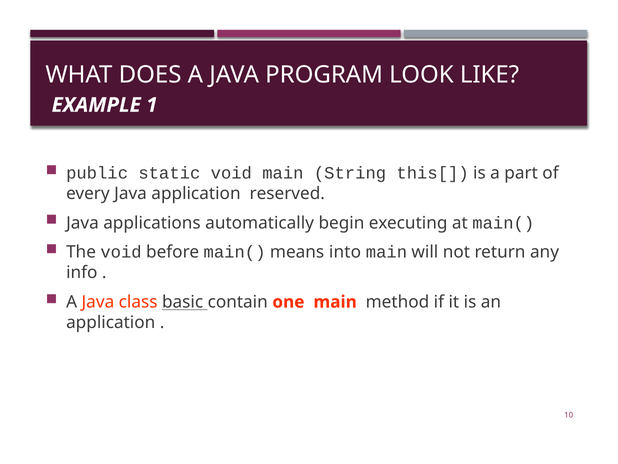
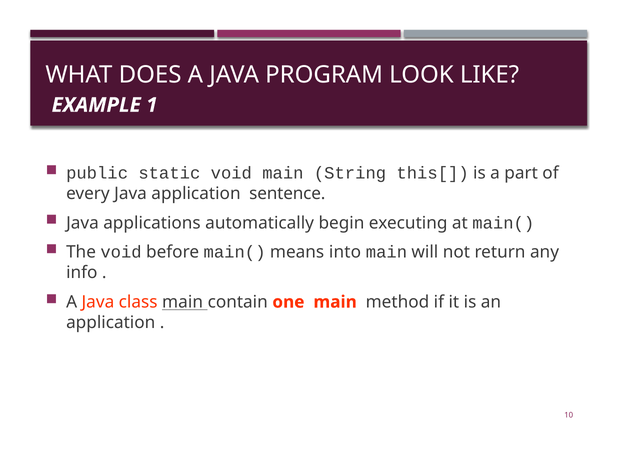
reserved: reserved -> sentence
class basic: basic -> main
